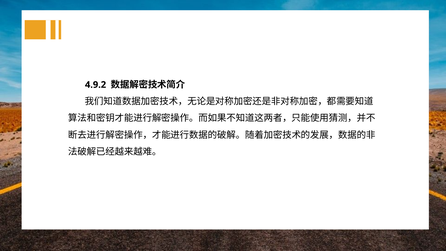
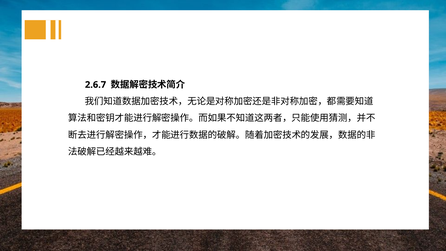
4.9.2: 4.9.2 -> 2.6.7
